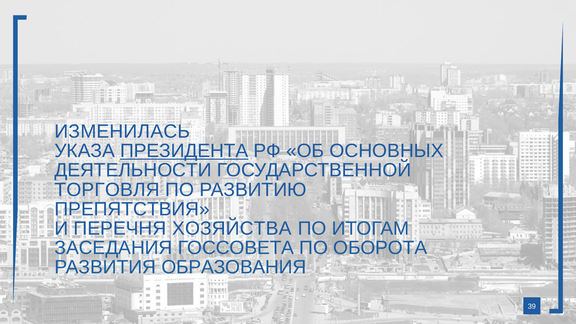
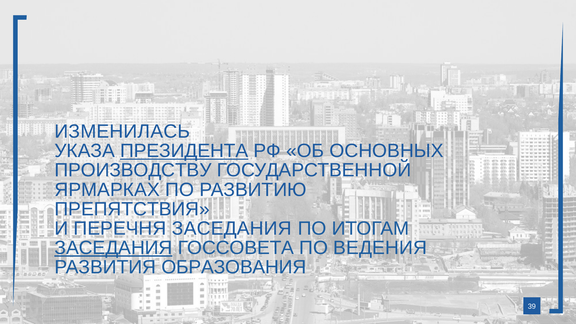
ДЕЯТЕЛЬНОСТИ: ДЕЯТЕЛЬНОСТИ -> ПРОИЗВОДСТВУ
ТОРГОВЛЯ: ТОРГОВЛЯ -> ЯРМАРКАХ
ПЕРЕЧНЯ ХОЗЯЙСТВА: ХОЗЯЙСТВА -> ЗАСЕДАНИЯ
ЗАСЕДАНИЯ at (114, 248) underline: none -> present
ОБОРОТА: ОБОРОТА -> ВЕДЕНИЯ
